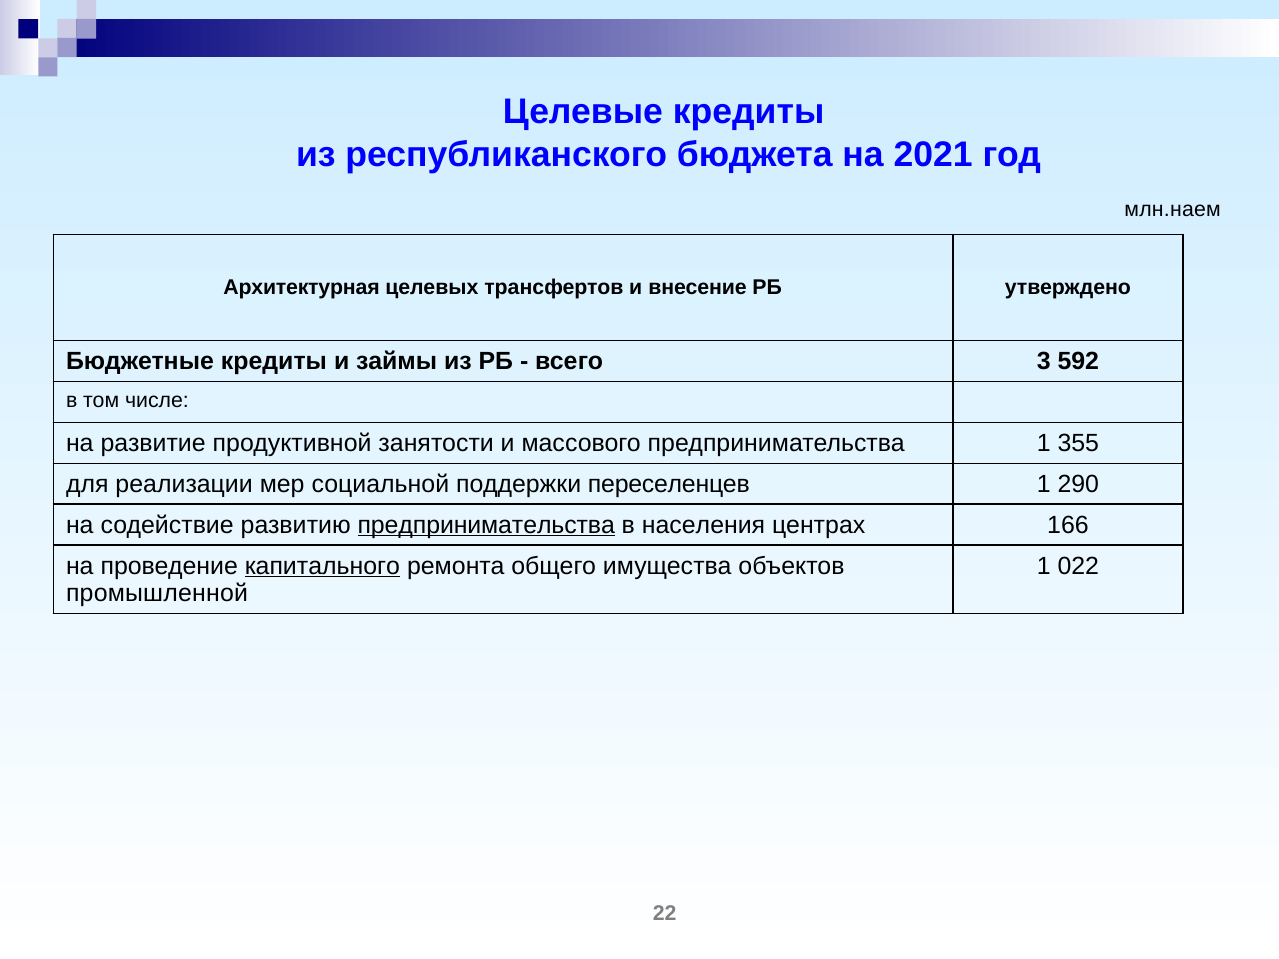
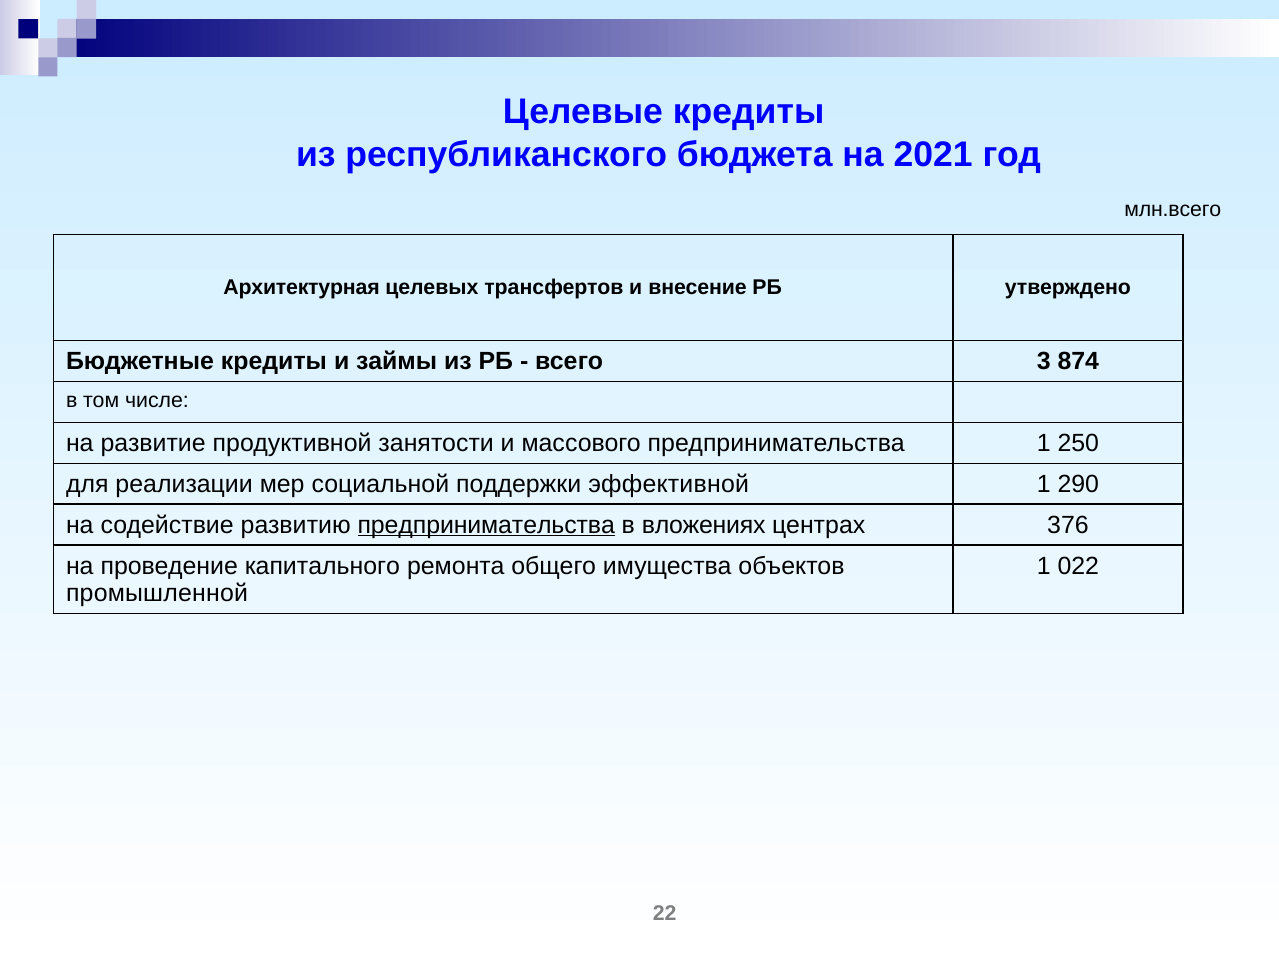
млн.наем: млн.наем -> млн.всего
592: 592 -> 874
355: 355 -> 250
переселенцев: переселенцев -> эффективной
населения: населения -> вложениях
166: 166 -> 376
капитального underline: present -> none
